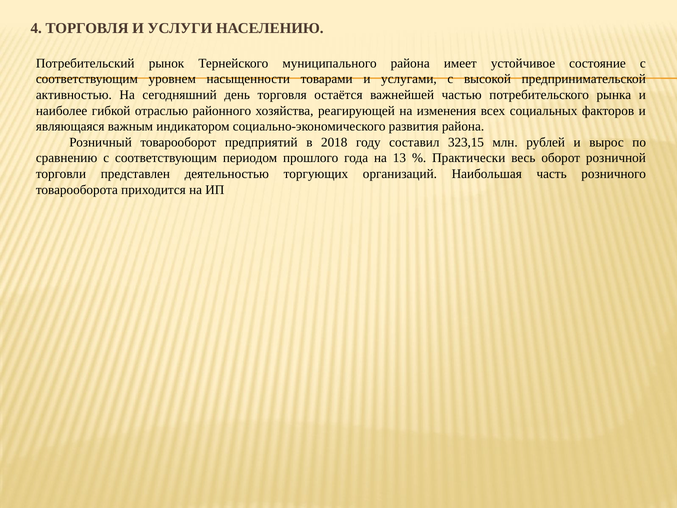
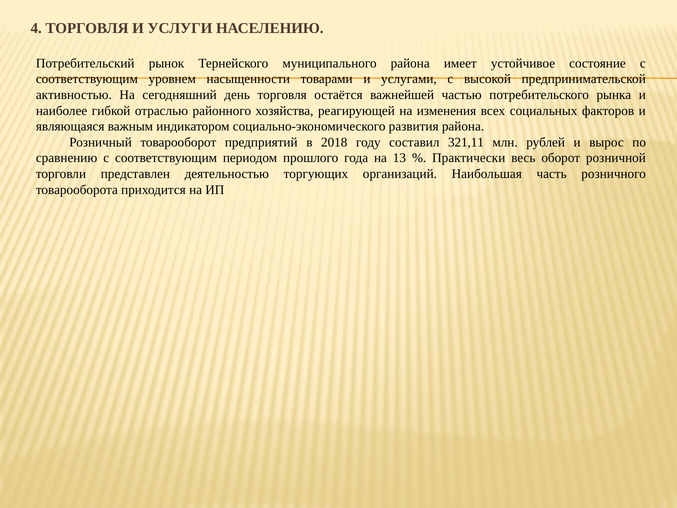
323,15: 323,15 -> 321,11
